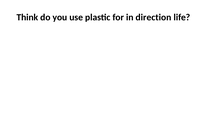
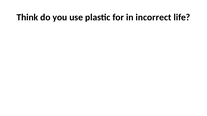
direction: direction -> incorrect
